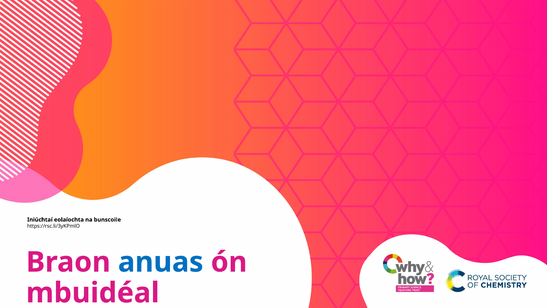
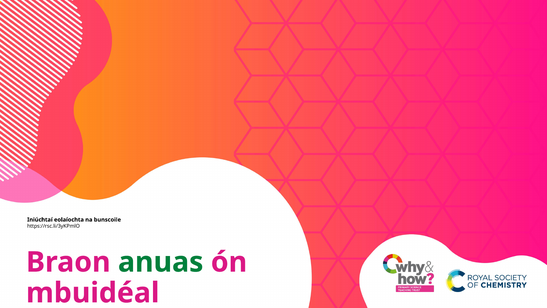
anuas colour: blue -> green
